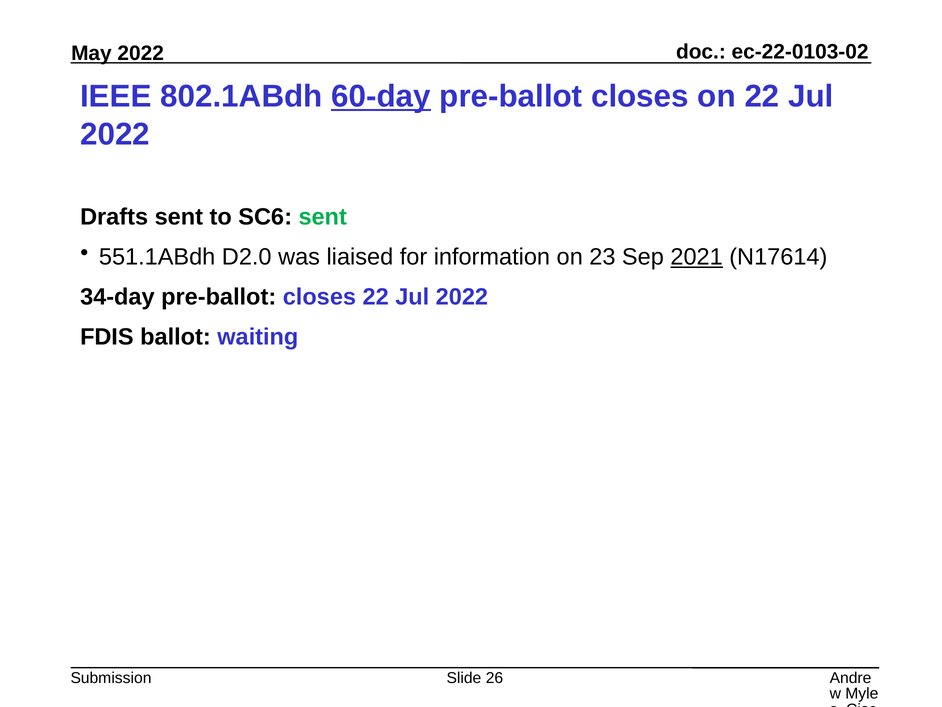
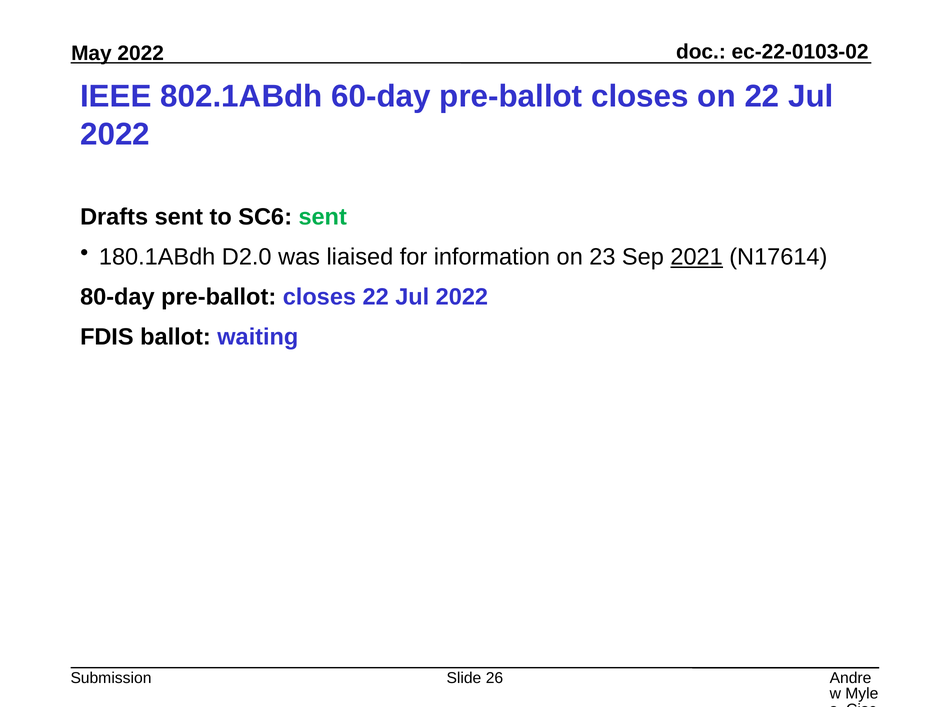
60-day underline: present -> none
551.1ABdh: 551.1ABdh -> 180.1ABdh
34-day: 34-day -> 80-day
